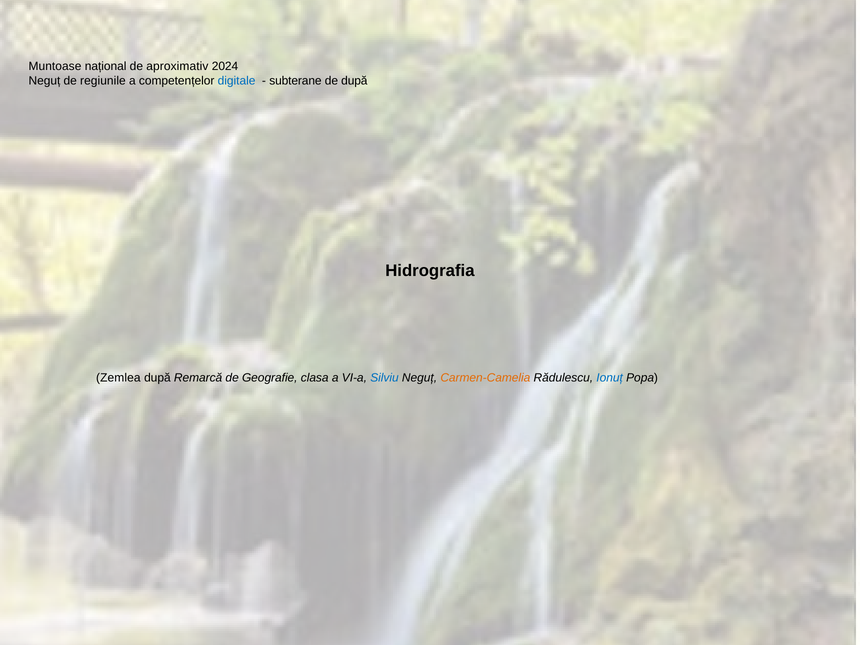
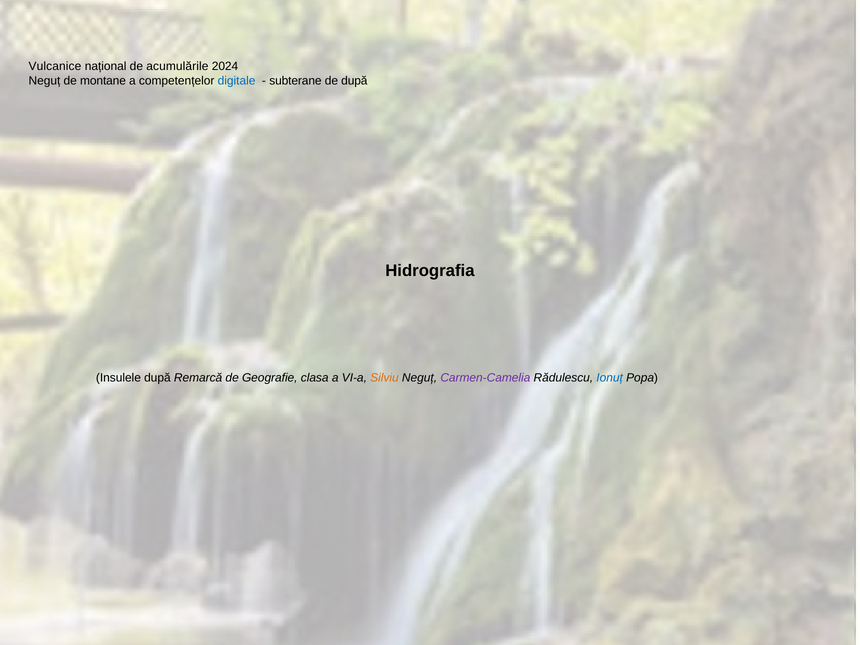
Muntoase: Muntoase -> Vulcanice
aproximativ: aproximativ -> acumulările
regiunile: regiunile -> montane
Zemlea: Zemlea -> Insulele
Silviu colour: blue -> orange
Carmen-Camelia colour: orange -> purple
